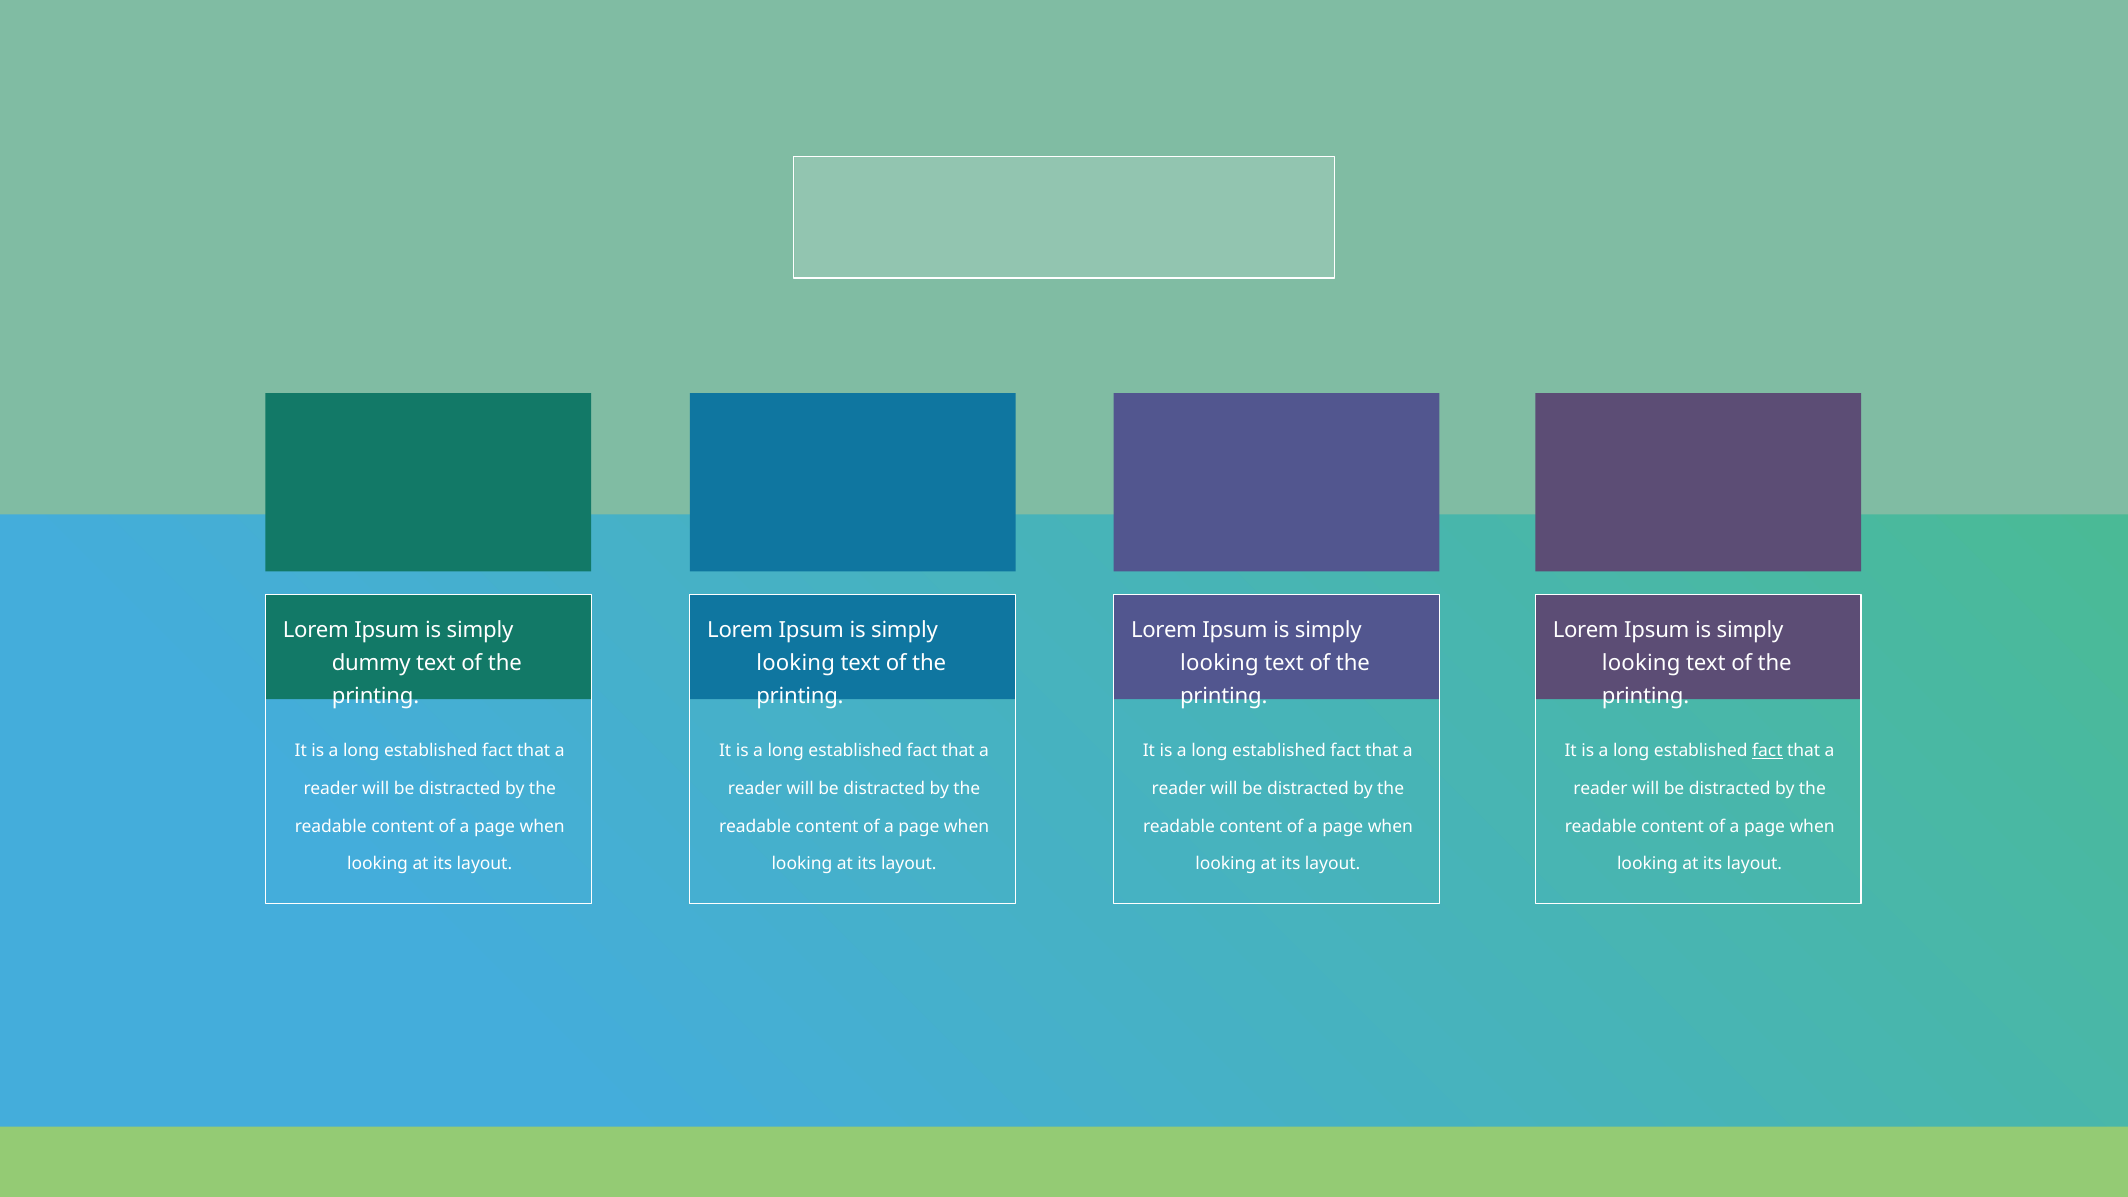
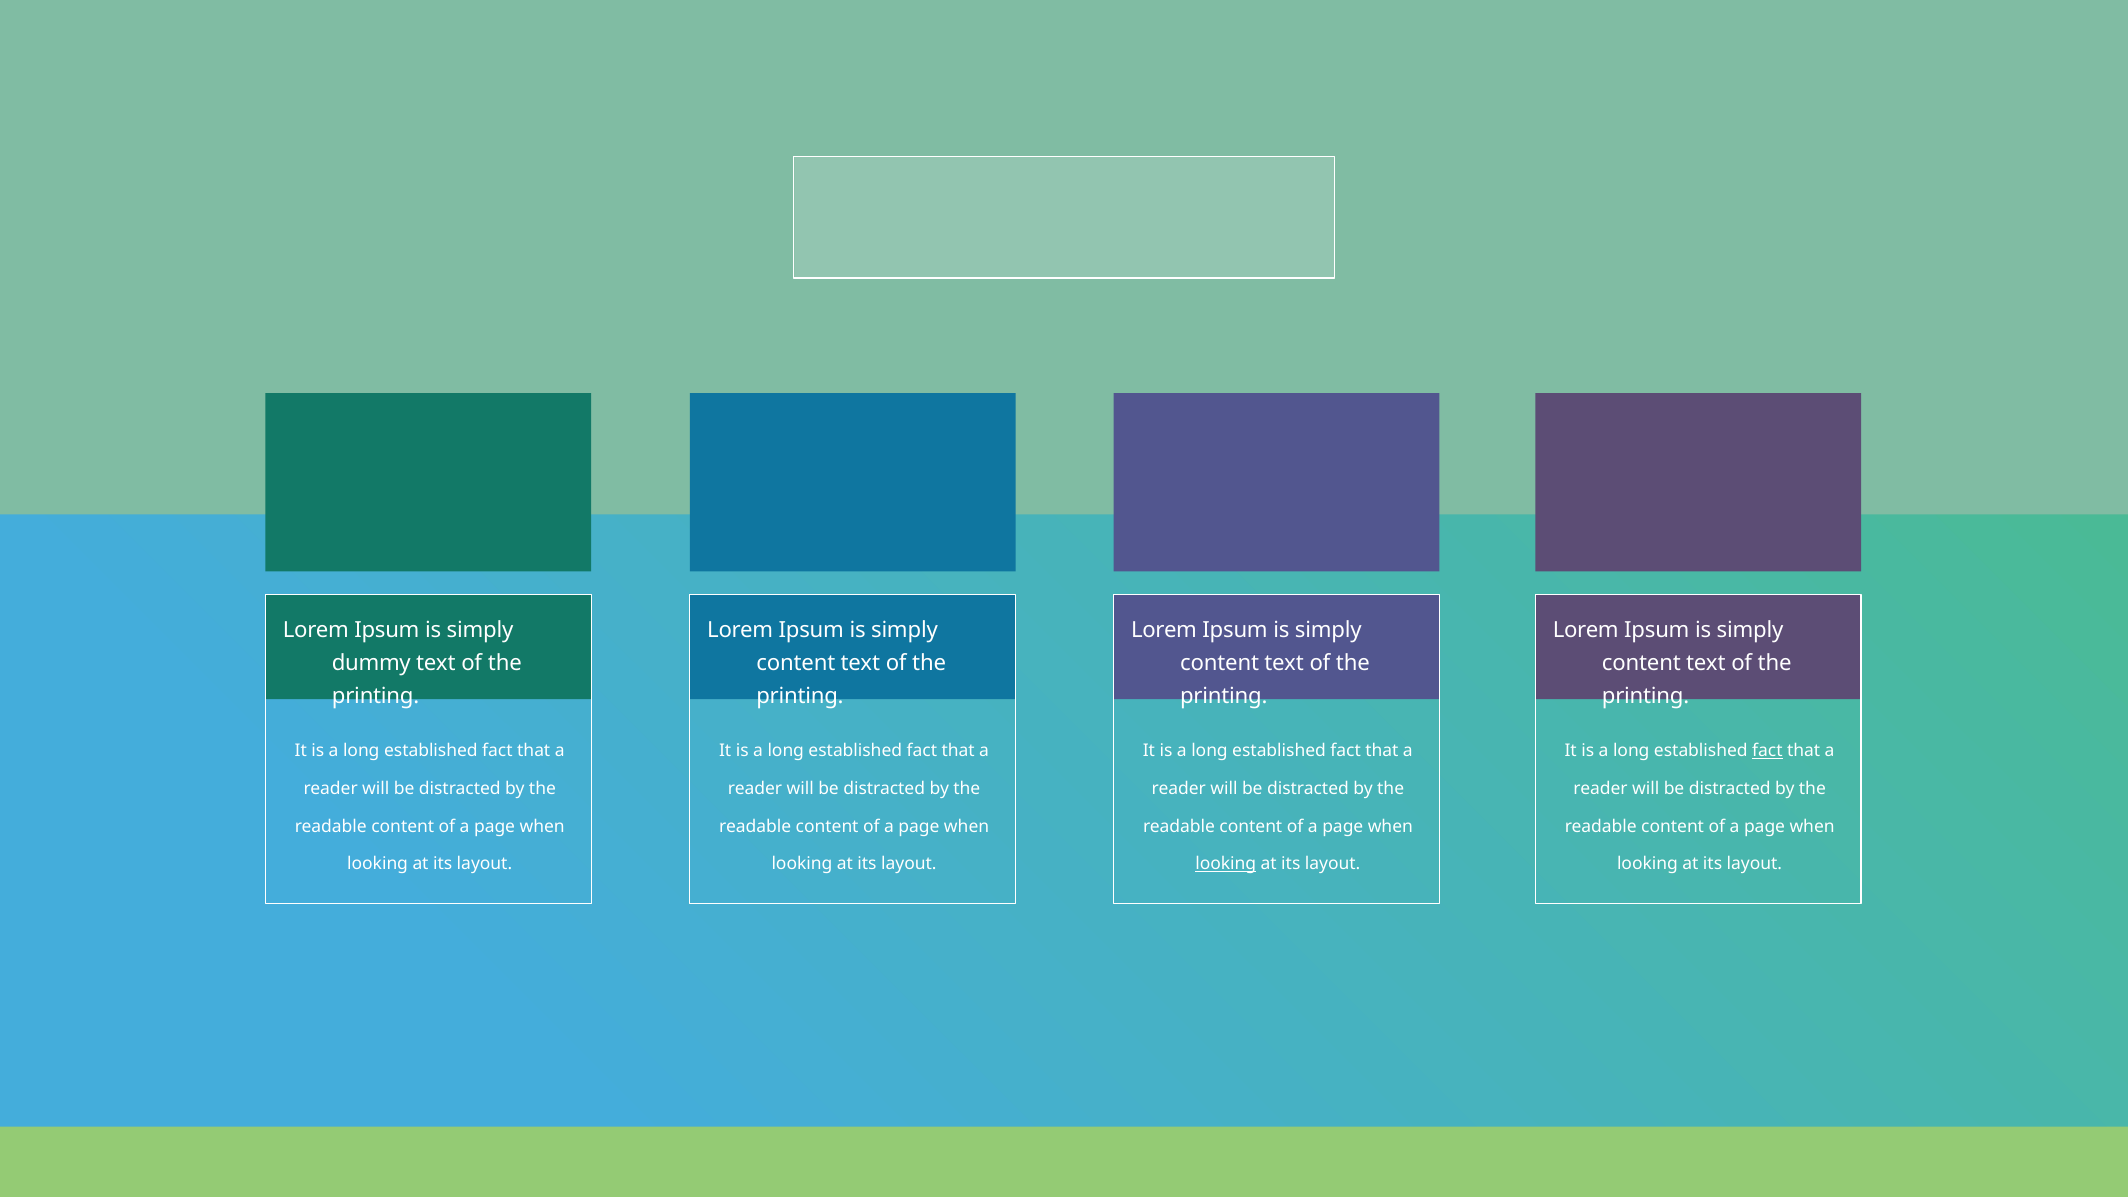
looking at (796, 664): looking -> content
looking at (1219, 664): looking -> content
looking at (1641, 664): looking -> content
looking at (1226, 864) underline: none -> present
